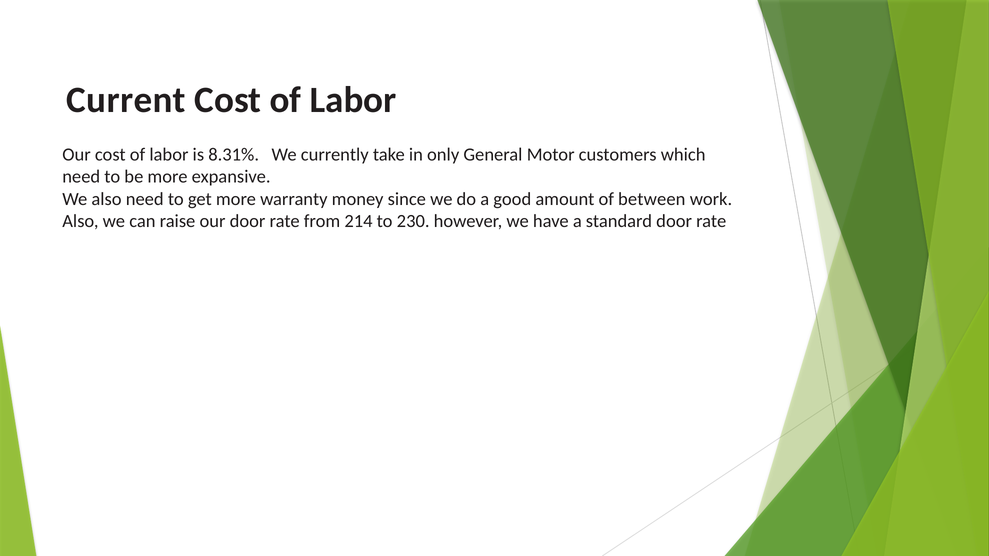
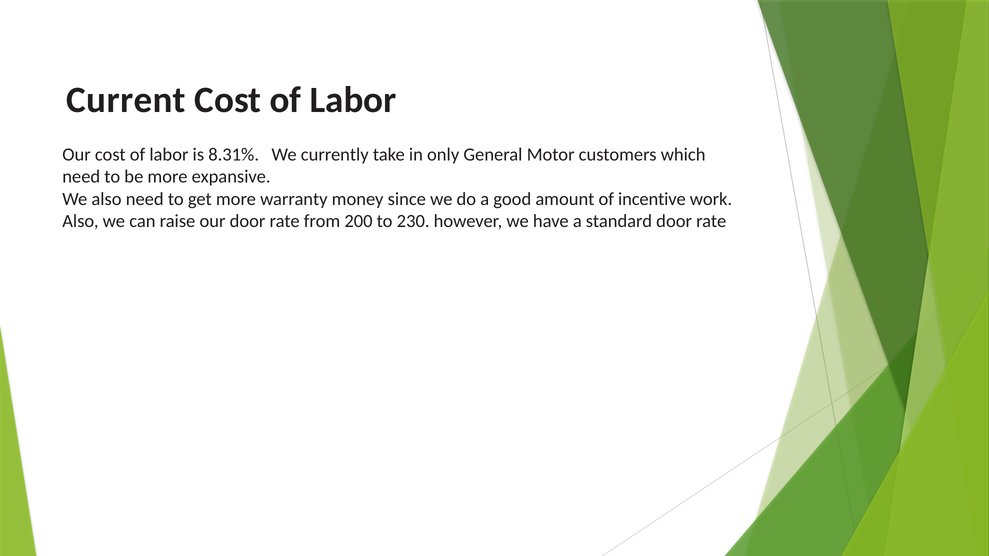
between: between -> incentive
214: 214 -> 200
